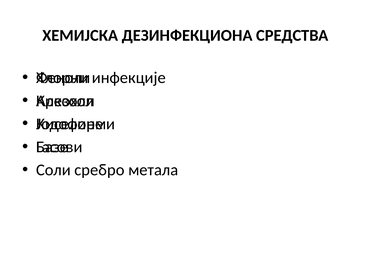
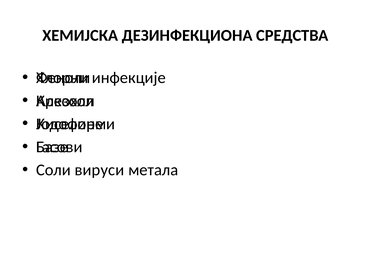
сребро: сребро -> вируси
